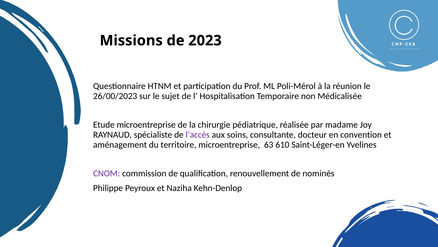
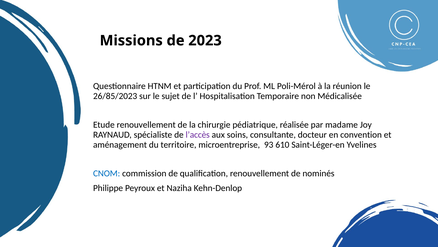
26/00/2023: 26/00/2023 -> 26/85/2023
Etude microentreprise: microentreprise -> renouvellement
63: 63 -> 93
CNOM colour: purple -> blue
